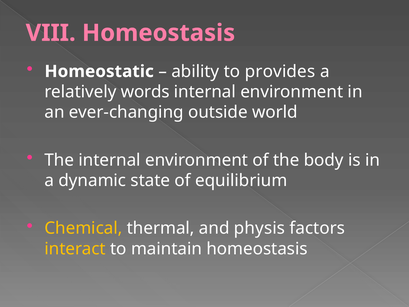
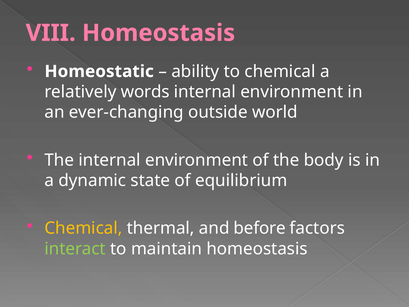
to provides: provides -> chemical
physis: physis -> before
interact colour: yellow -> light green
